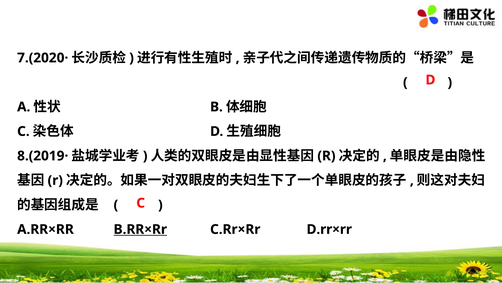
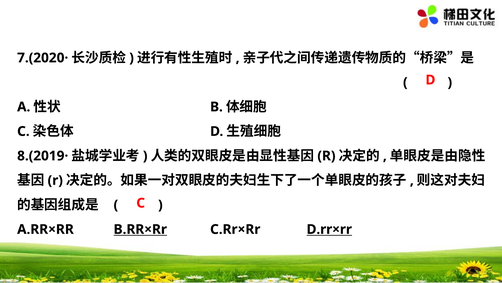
D.rr×rr underline: none -> present
